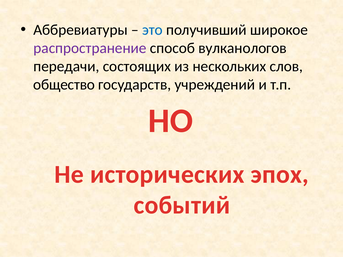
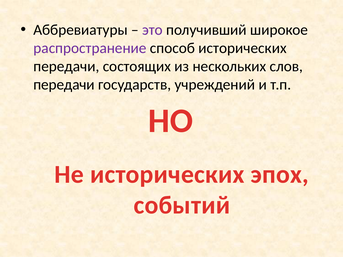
это colour: blue -> purple
способ вулканологов: вулканологов -> исторических
общество at (64, 85): общество -> передачи
